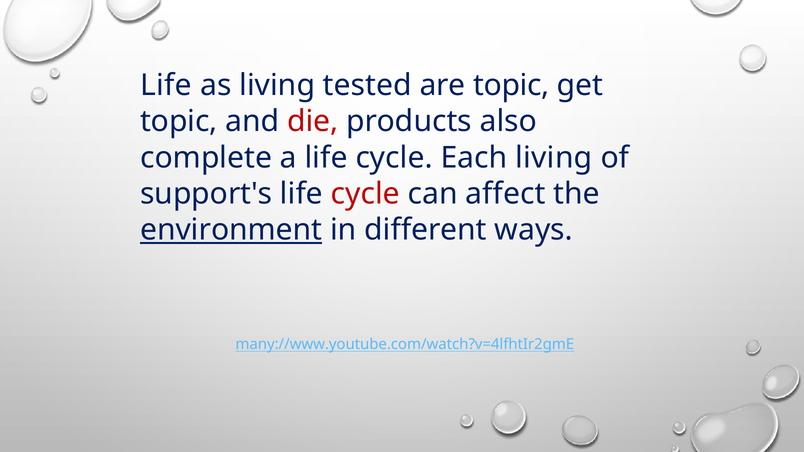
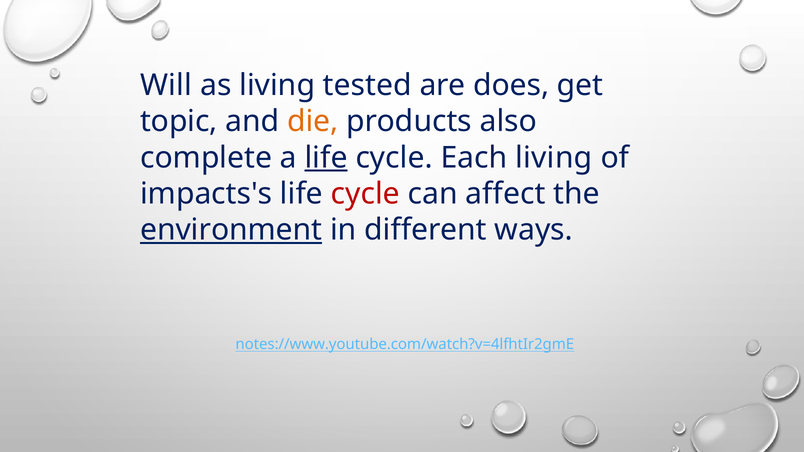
Life at (166, 85): Life -> Will
are topic: topic -> does
die colour: red -> orange
life at (326, 158) underline: none -> present
support's: support's -> impacts's
many://www.youtube.com/watch?v=4lfhtIr2gmE: many://www.youtube.com/watch?v=4lfhtIr2gmE -> notes://www.youtube.com/watch?v=4lfhtIr2gmE
